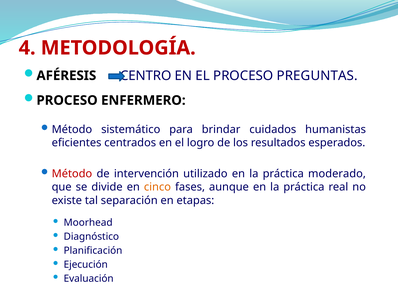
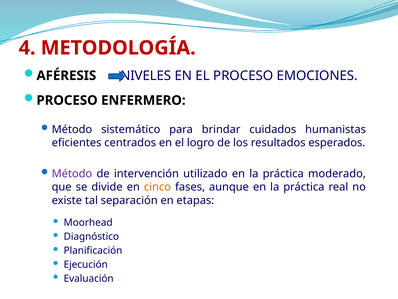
CENTRO: CENTRO -> NIVELES
PREGUNTAS: PREGUNTAS -> EMOCIONES
Método at (72, 173) colour: red -> purple
